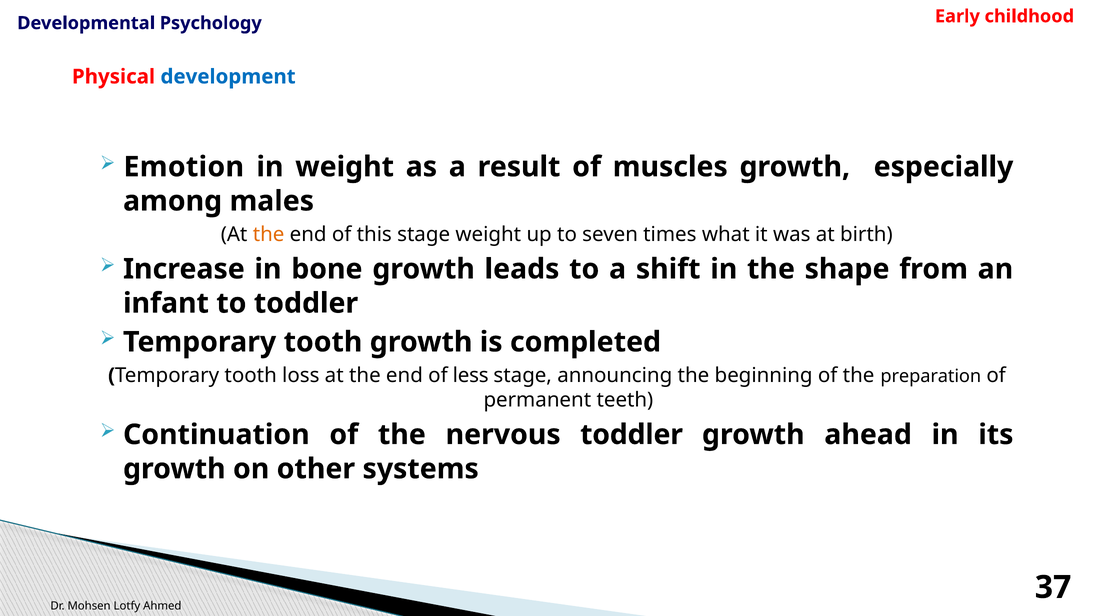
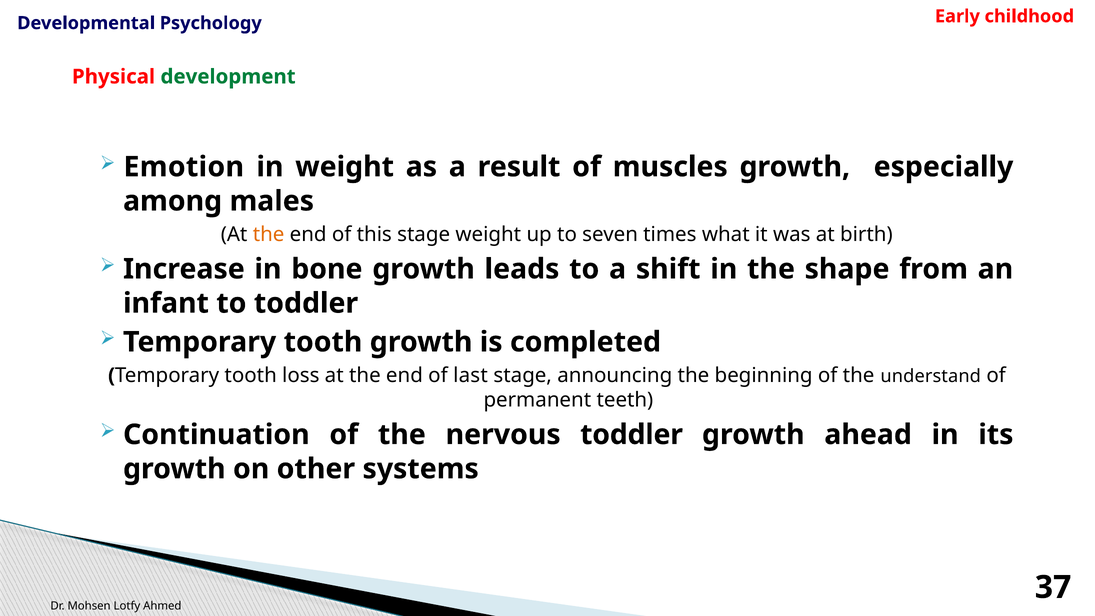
development colour: blue -> green
less: less -> last
preparation: preparation -> understand
